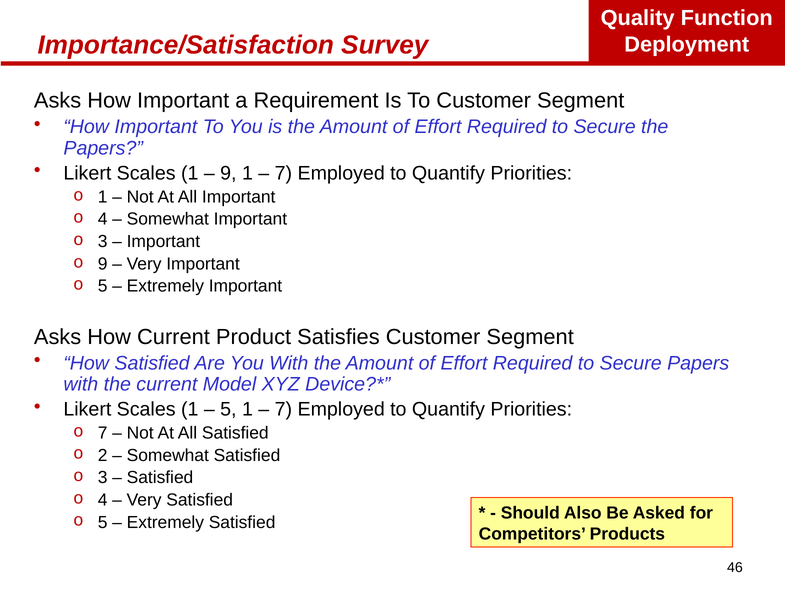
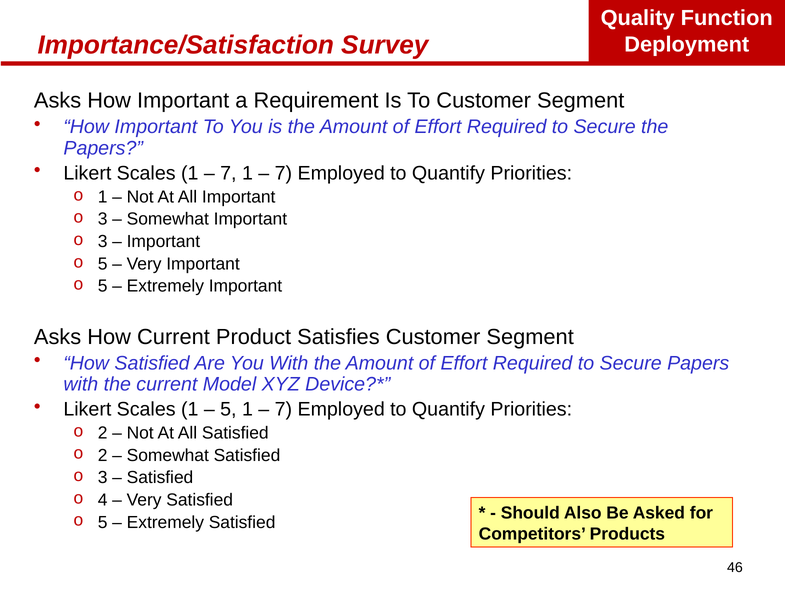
9 at (228, 173): 9 -> 7
4 at (103, 219): 4 -> 3
9 at (103, 264): 9 -> 5
7 at (103, 433): 7 -> 2
